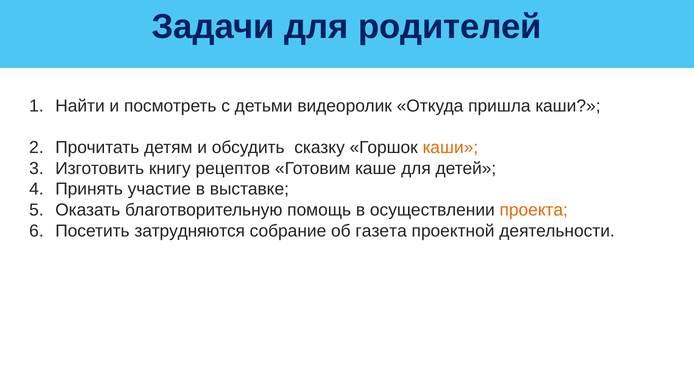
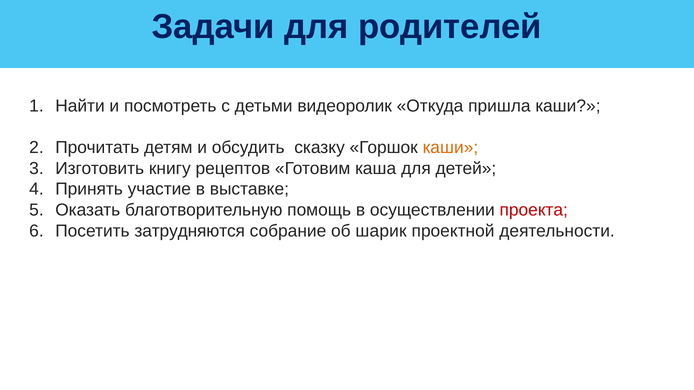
каше: каше -> каша
проекта colour: orange -> red
газета: газета -> шарик
